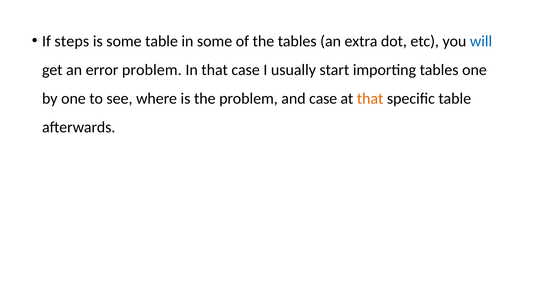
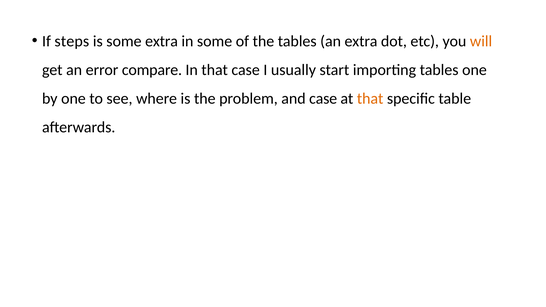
some table: table -> extra
will colour: blue -> orange
error problem: problem -> compare
